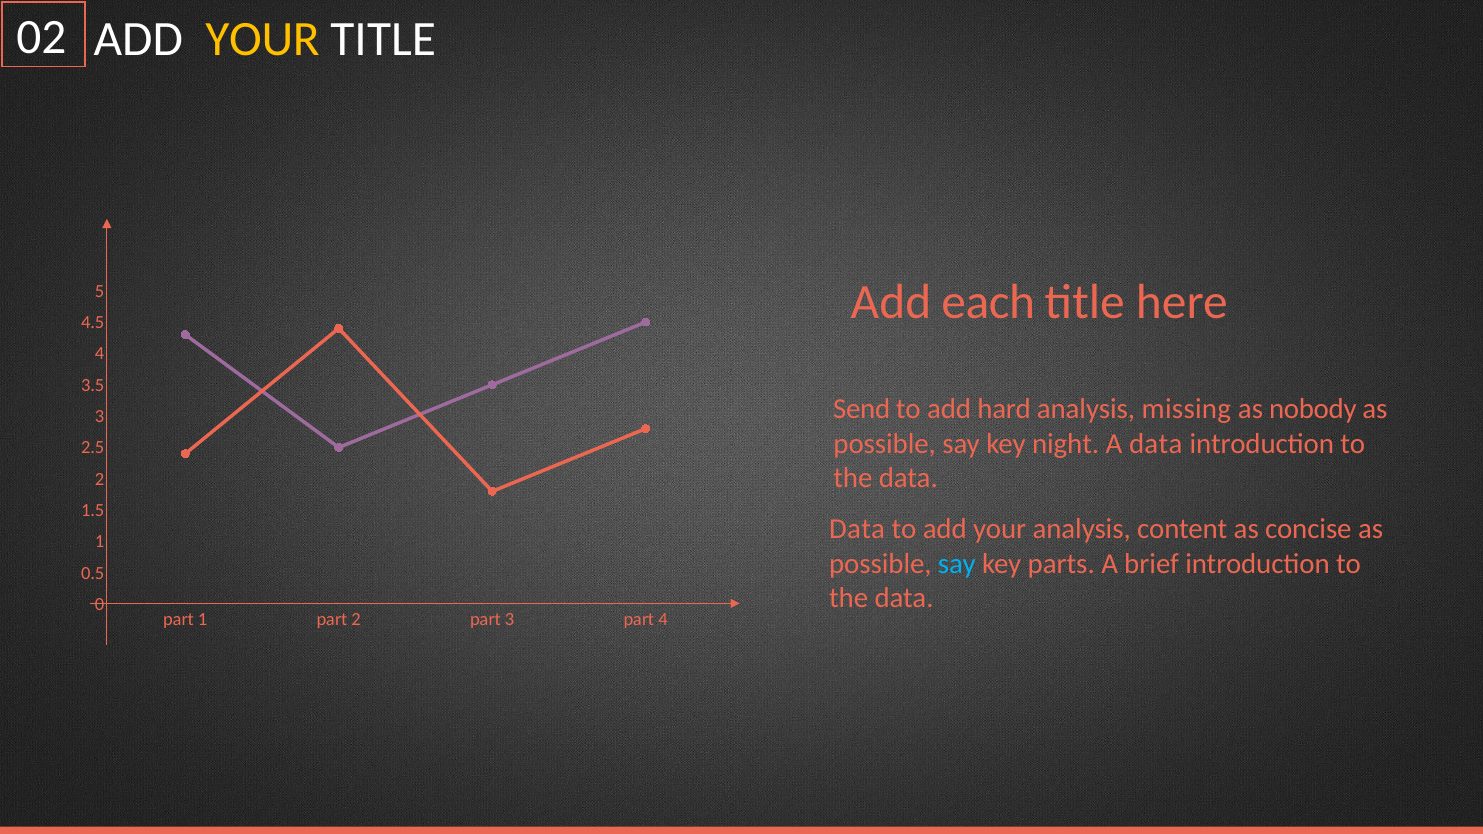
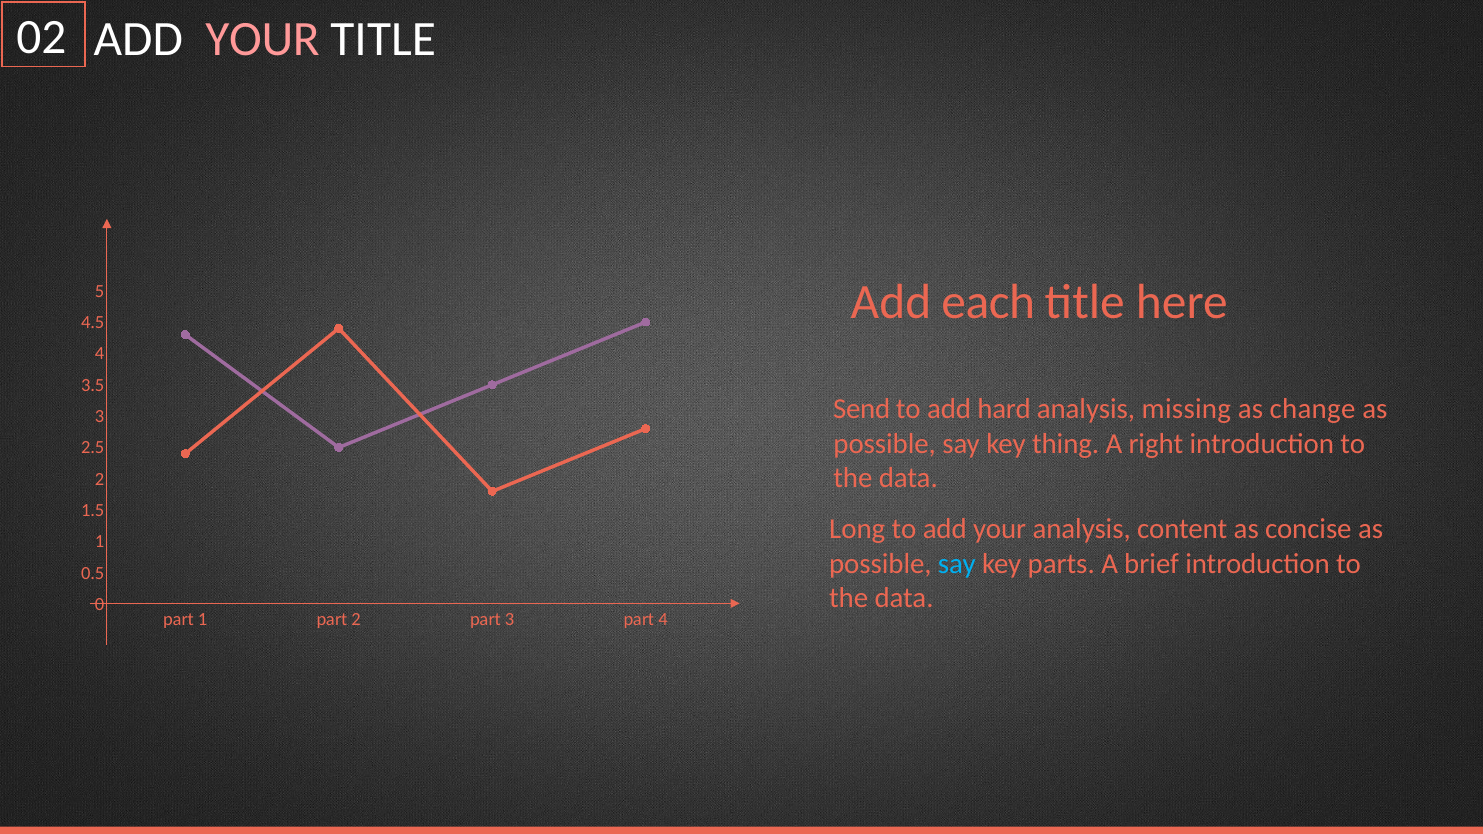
YOUR at (263, 39) colour: yellow -> pink
nobody: nobody -> change
night: night -> thing
A data: data -> right
Data at (857, 529): Data -> Long
